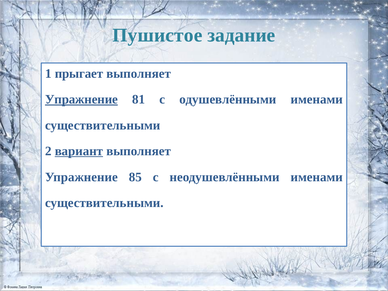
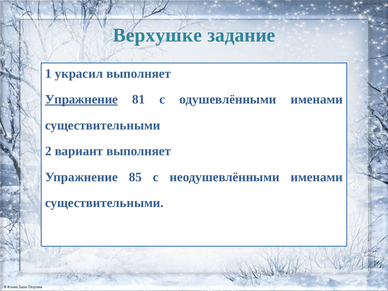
Пушистое: Пушистое -> Верхушке
прыгает: прыгает -> украсил
вариант underline: present -> none
